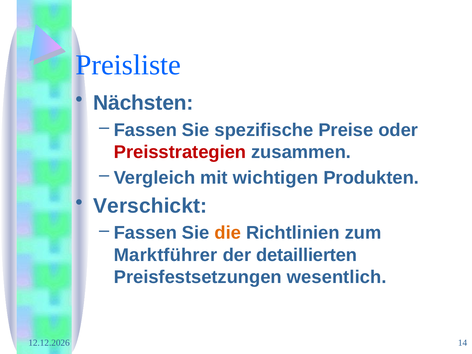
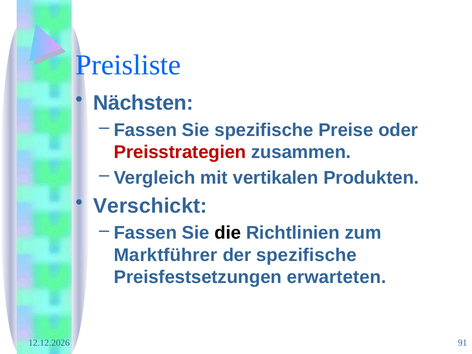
wichtigen: wichtigen -> vertikalen
die colour: orange -> black
der detaillierten: detaillierten -> spezifische
wesentlich: wesentlich -> erwarteten
14: 14 -> 91
